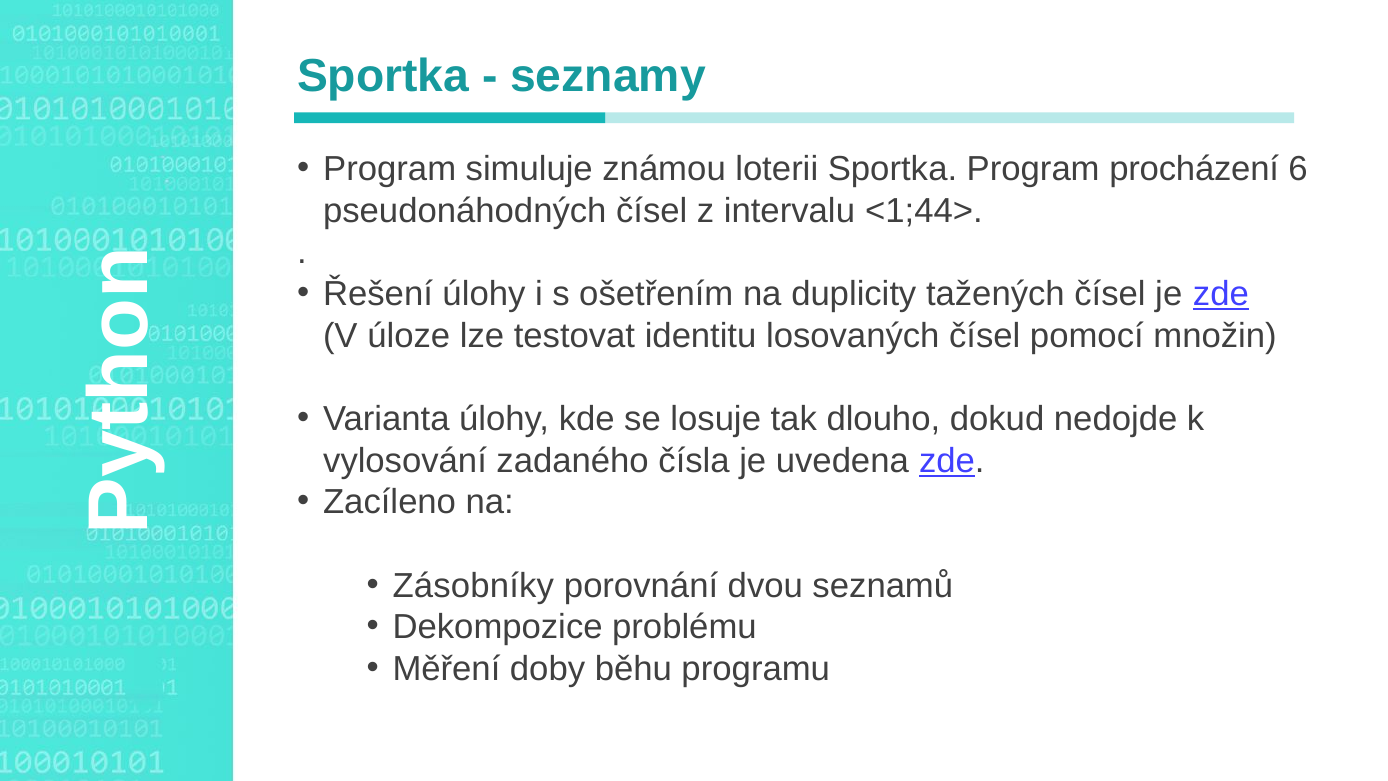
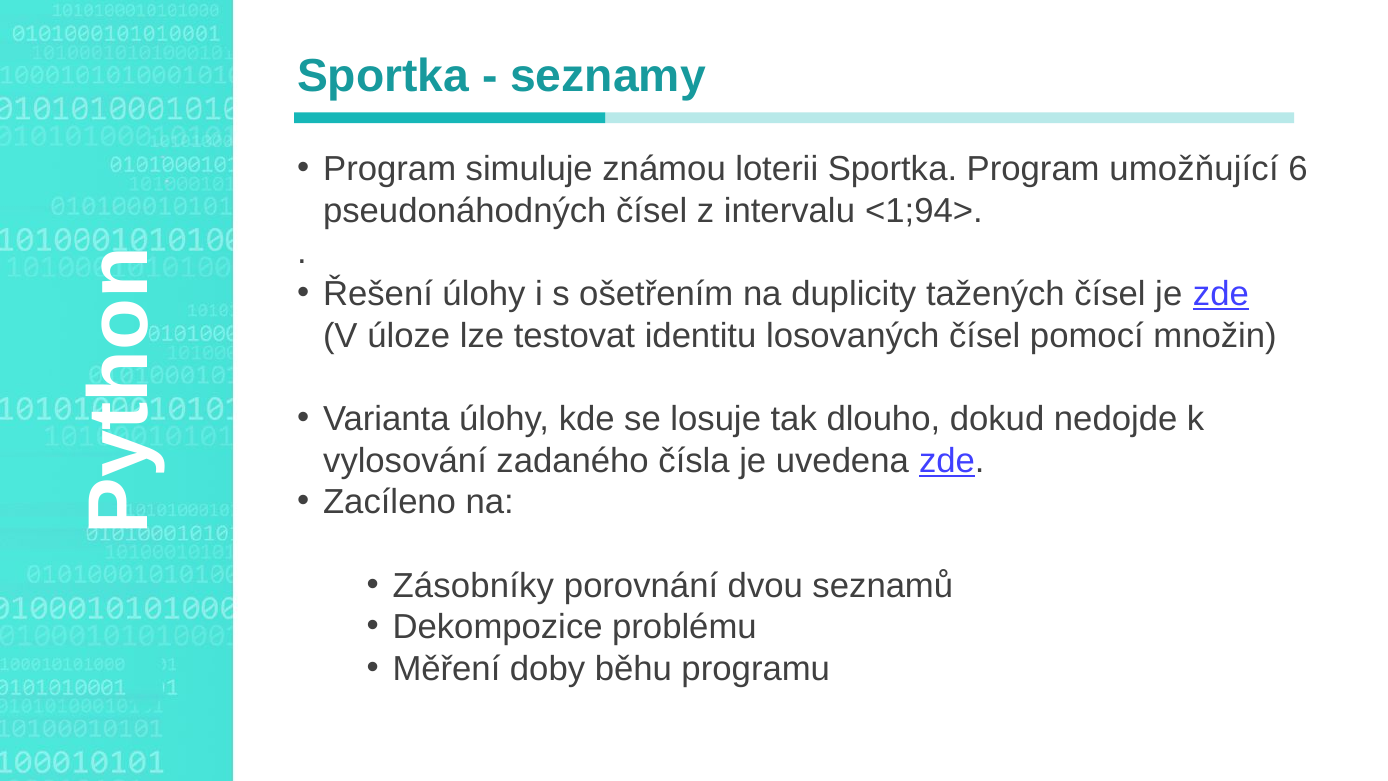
procházení: procházení -> umožňující
<1;44>: <1;44> -> <1;94>
